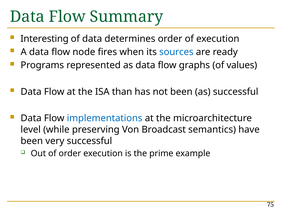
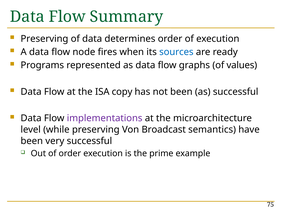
Interesting at (45, 39): Interesting -> Preserving
than: than -> copy
implementations colour: blue -> purple
